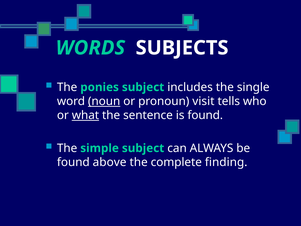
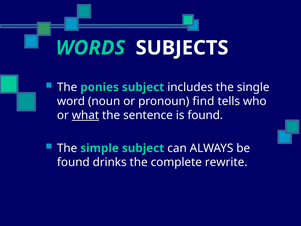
noun underline: present -> none
visit: visit -> find
above: above -> drinks
finding: finding -> rewrite
